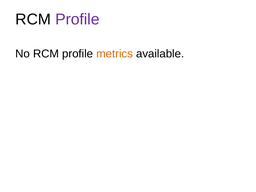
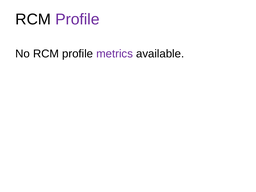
metrics colour: orange -> purple
